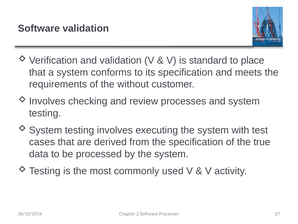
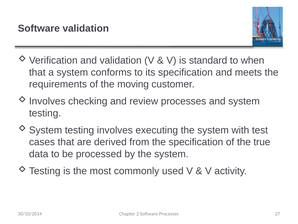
place: place -> when
without: without -> moving
